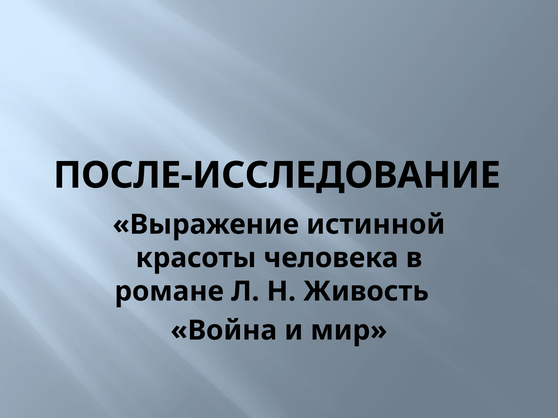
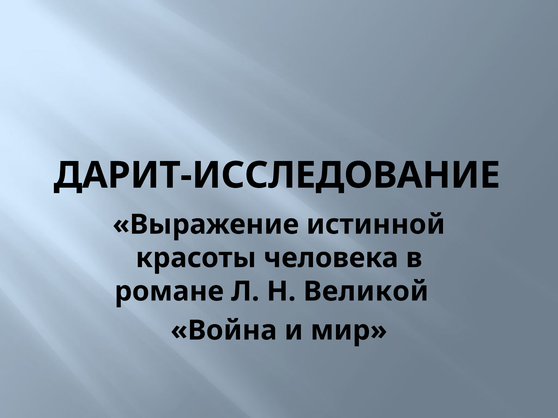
ПОСЛЕ-ИССЛЕДОВАНИЕ: ПОСЛЕ-ИССЛЕДОВАНИЕ -> ДАРИТ-ИССЛЕДОВАНИЕ
Живость: Живость -> Великой
